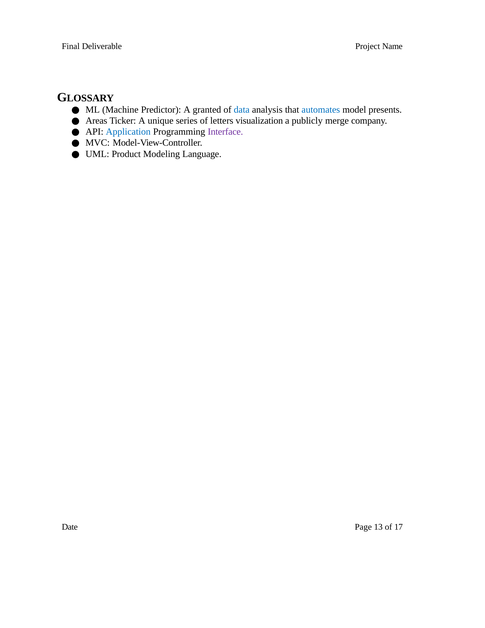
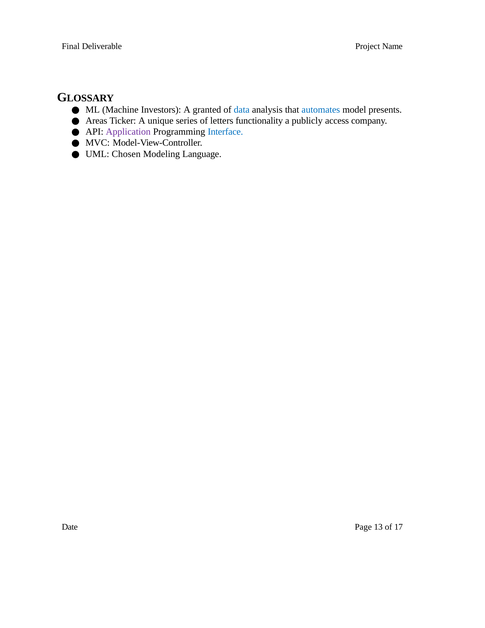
Predictor: Predictor -> Investors
visualization: visualization -> functionality
merge: merge -> access
Application colour: blue -> purple
Interface colour: purple -> blue
Product: Product -> Chosen
